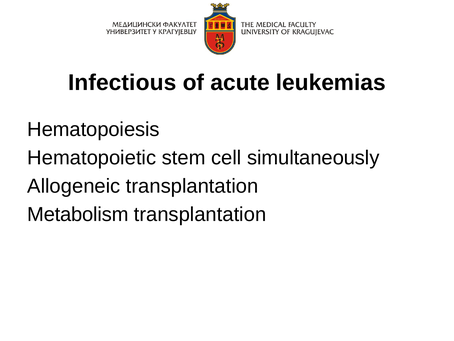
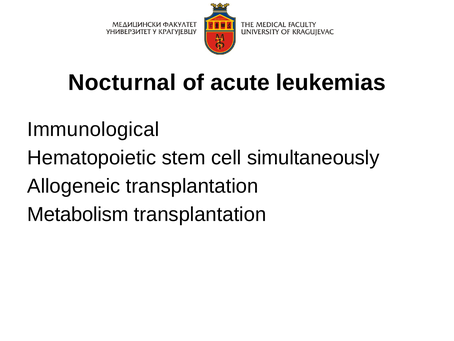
Infectious: Infectious -> Nocturnal
Hematopoiesis: Hematopoiesis -> Immunological
